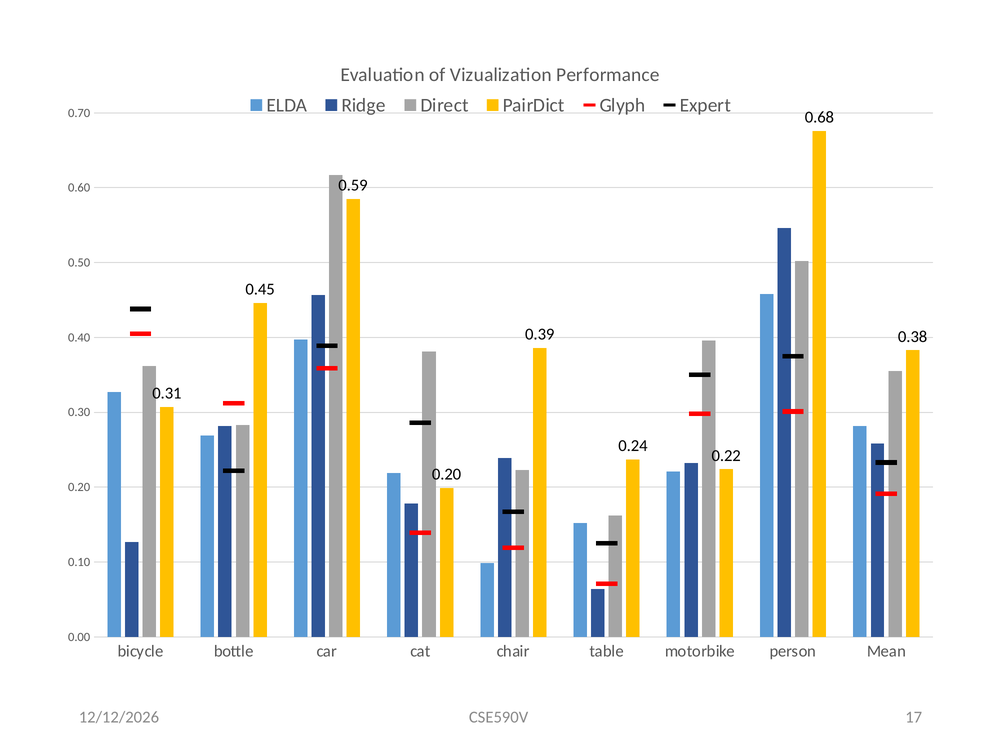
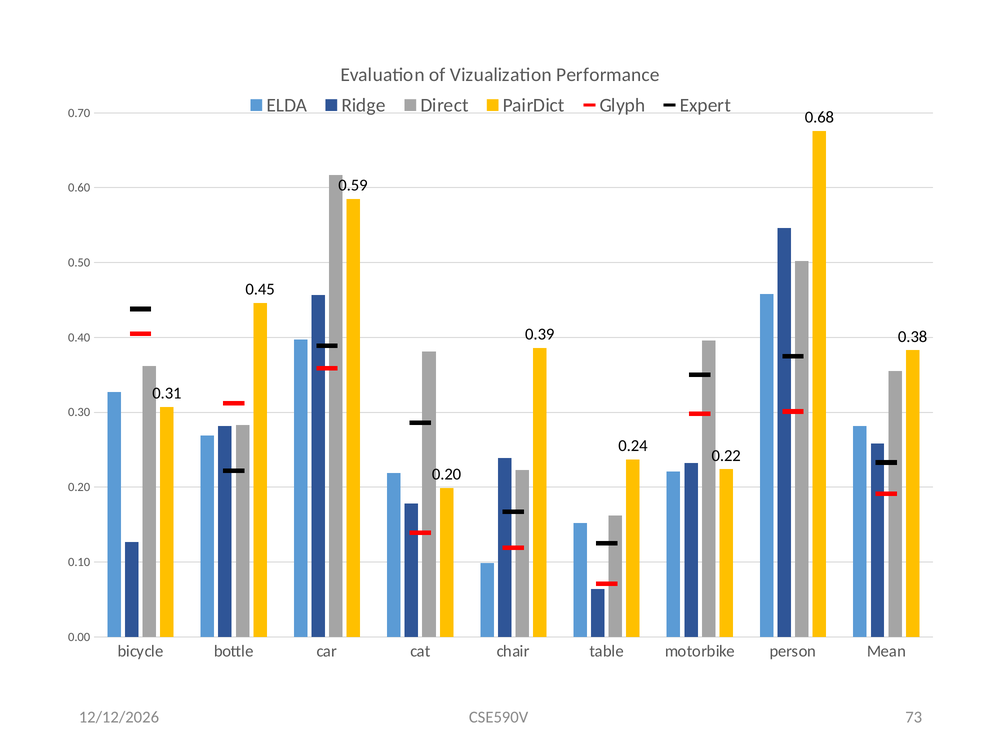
17: 17 -> 73
